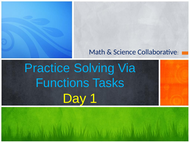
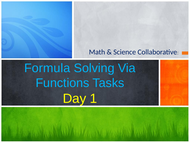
Practice: Practice -> Formula
